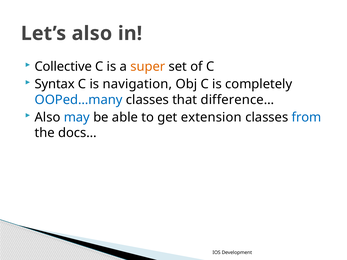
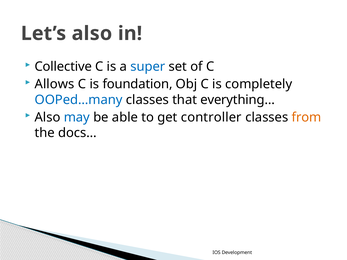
super colour: orange -> blue
Syntax: Syntax -> Allows
navigation: navigation -> foundation
difference…: difference… -> everything…
extension: extension -> controller
from colour: blue -> orange
